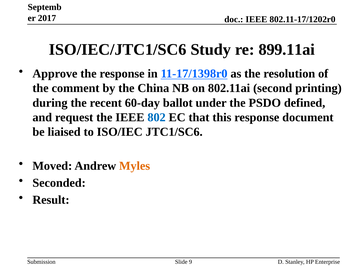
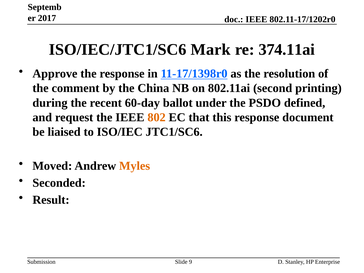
Study: Study -> Mark
899.11ai: 899.11ai -> 374.11ai
802 colour: blue -> orange
